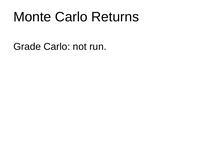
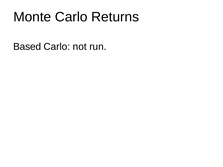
Grade: Grade -> Based
